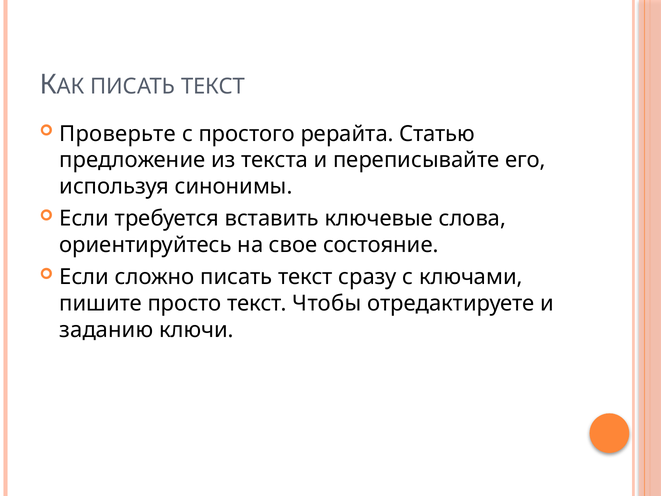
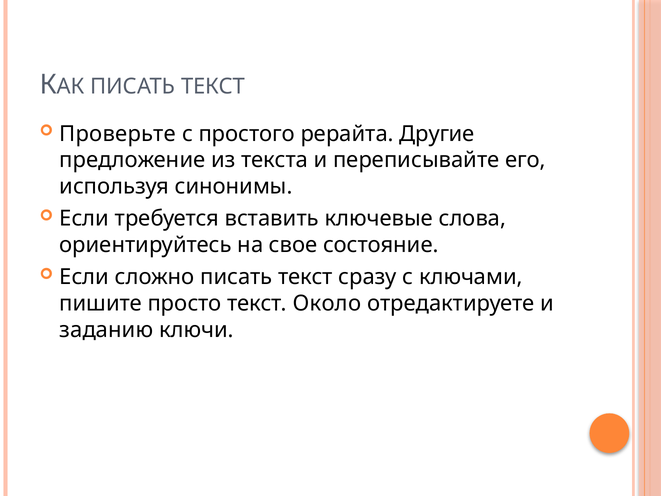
Статью: Статью -> Другие
Чтобы: Чтобы -> Около
